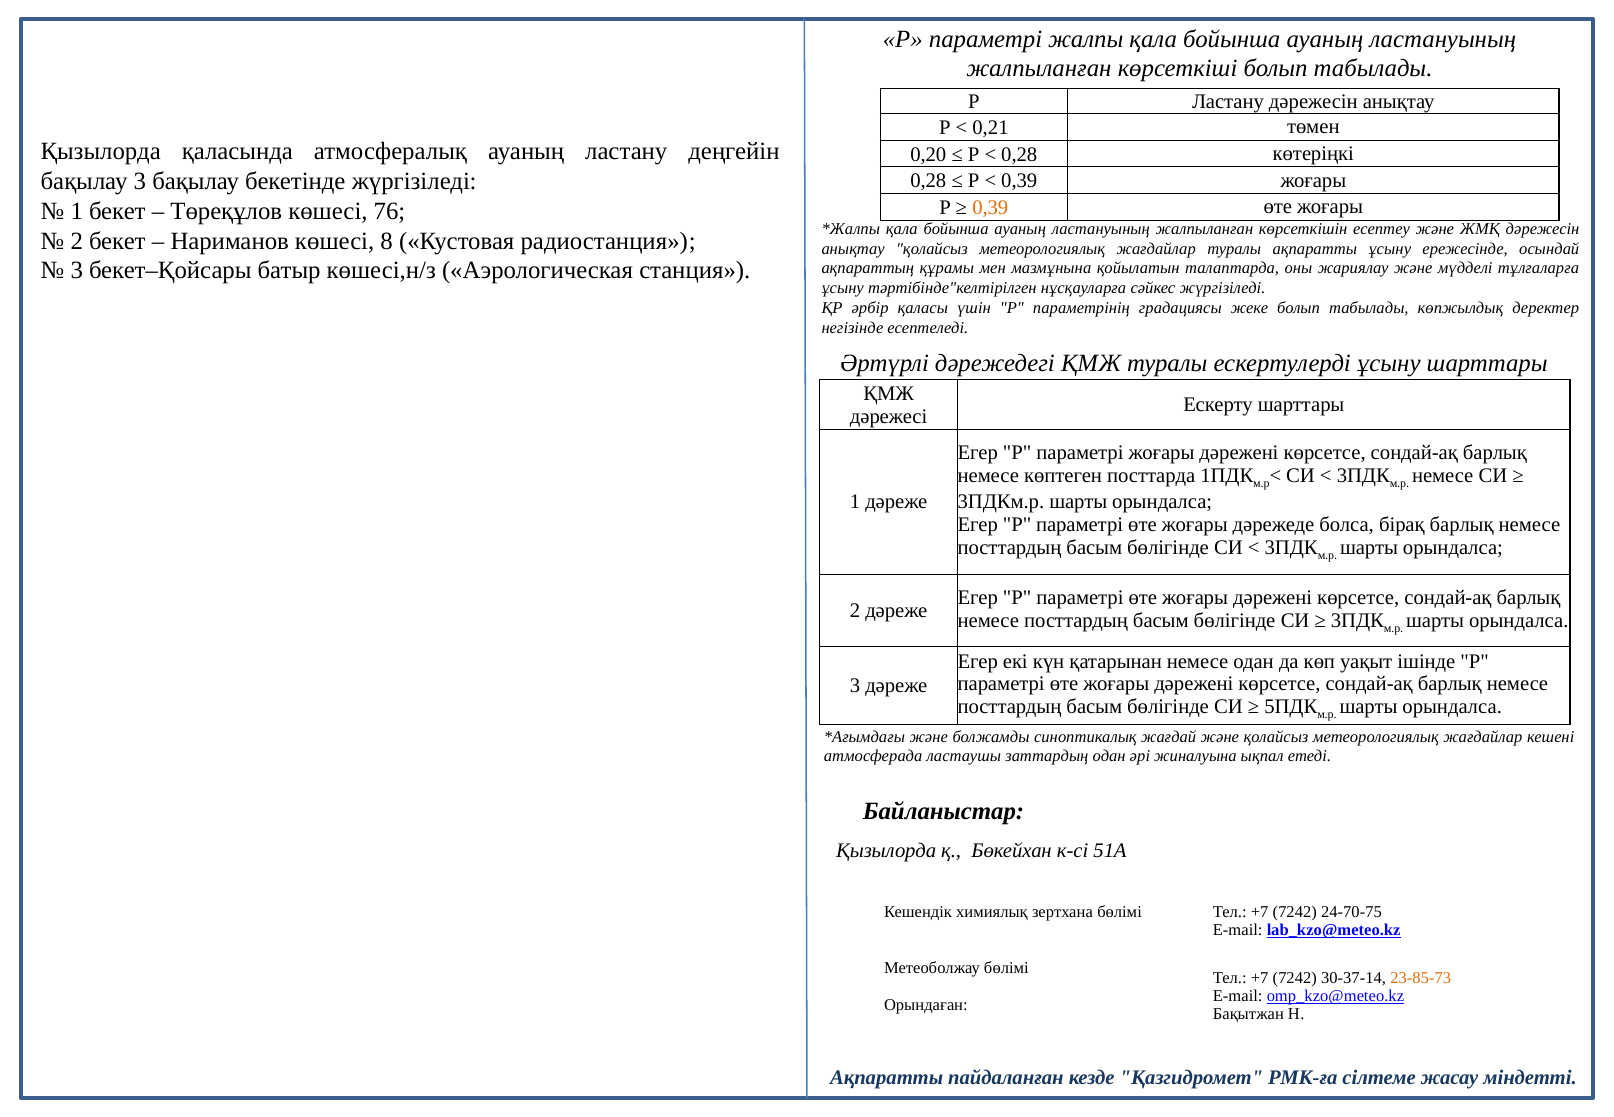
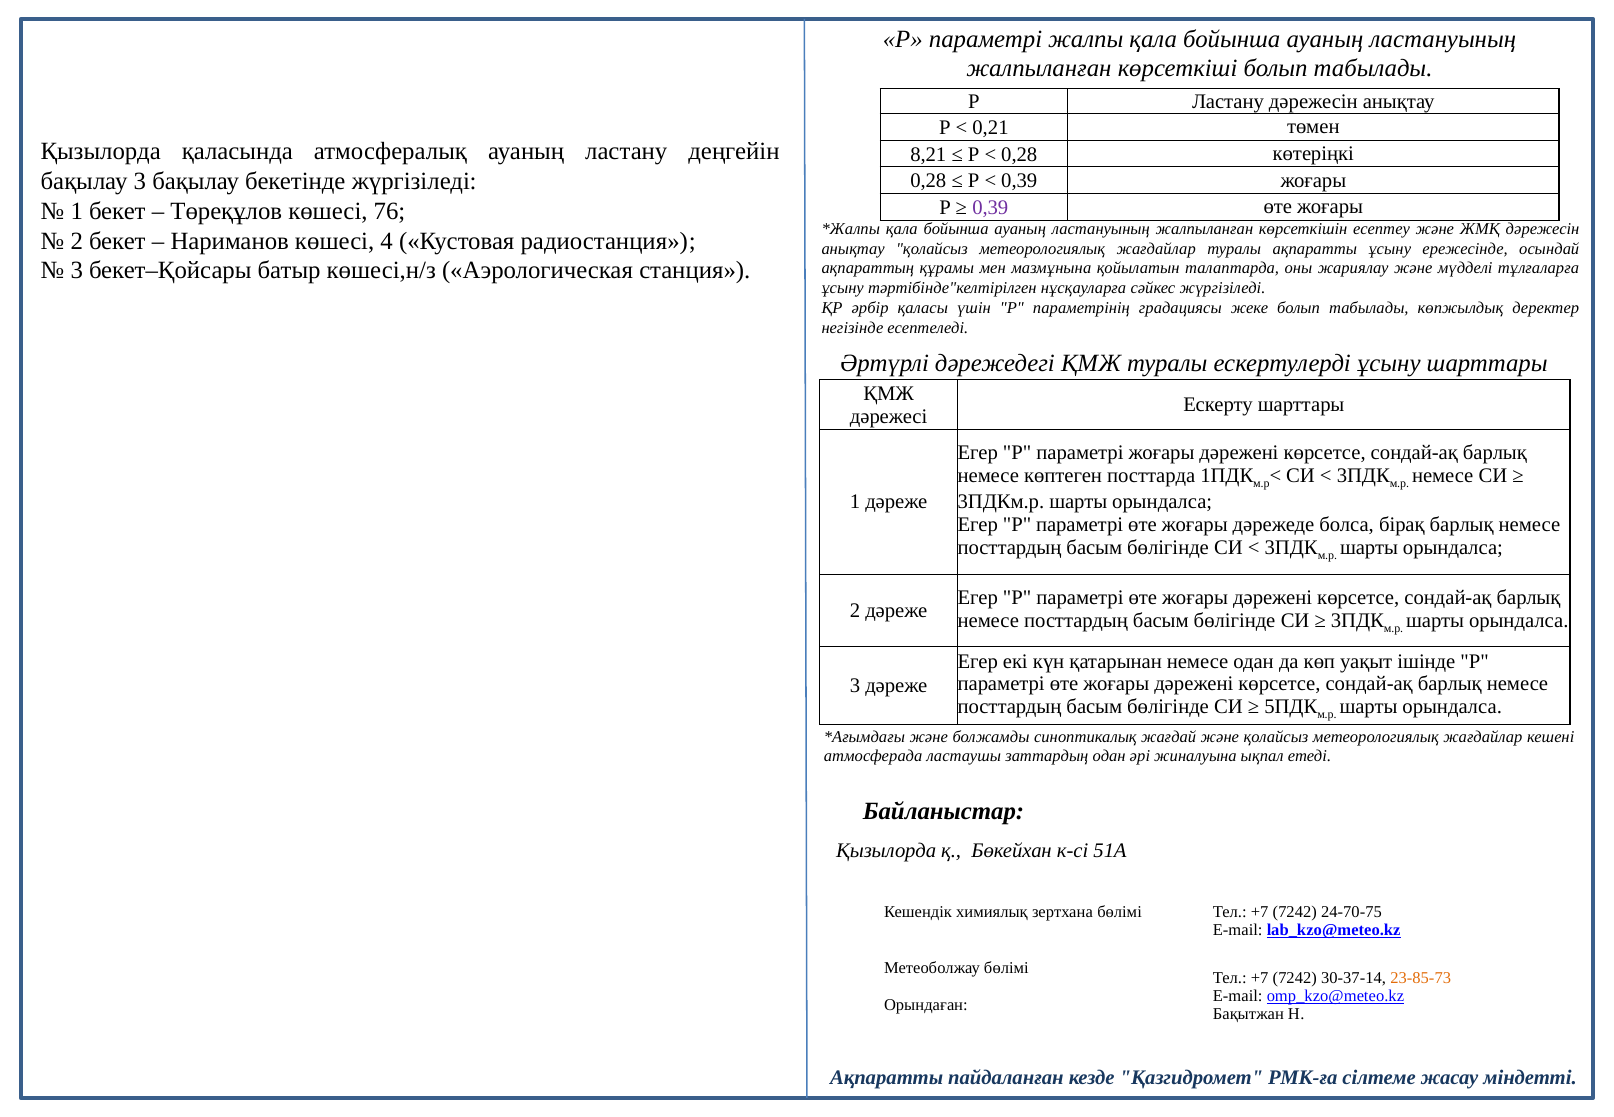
0,20: 0,20 -> 8,21
0,39 at (990, 208) colour: orange -> purple
8: 8 -> 4
